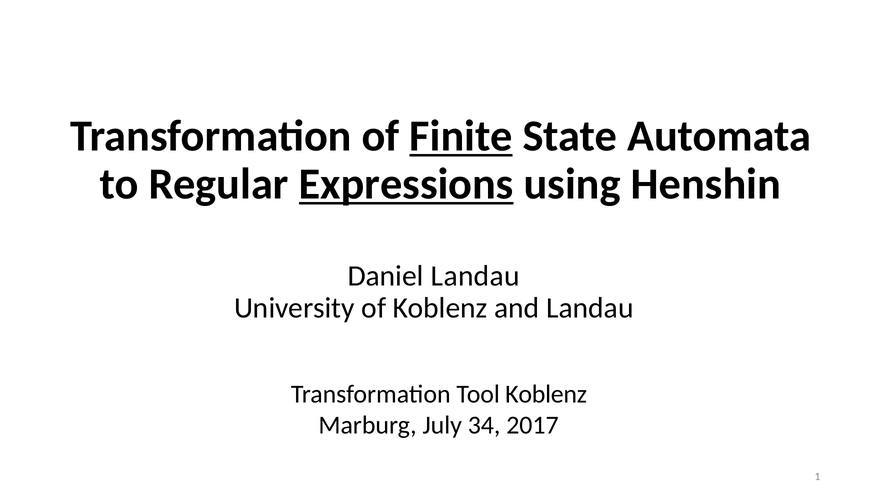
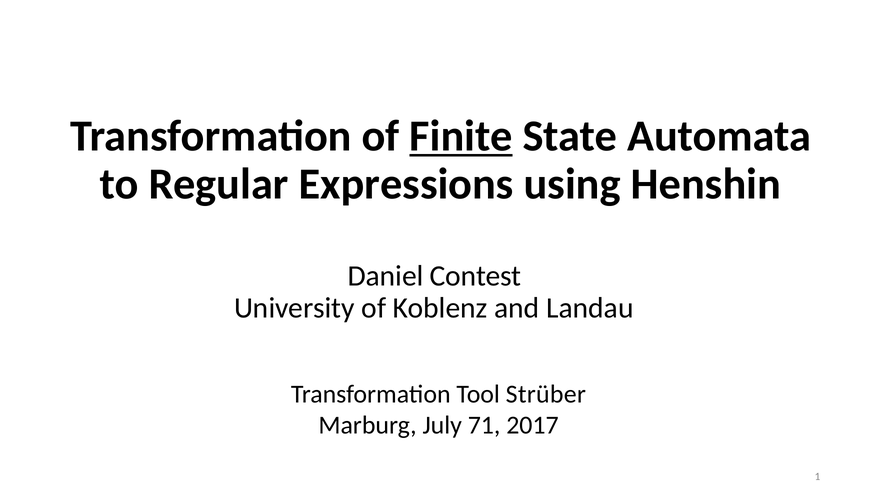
Expressions underline: present -> none
Daniel Landau: Landau -> Contest
Tool Koblenz: Koblenz -> Strüber
34: 34 -> 71
